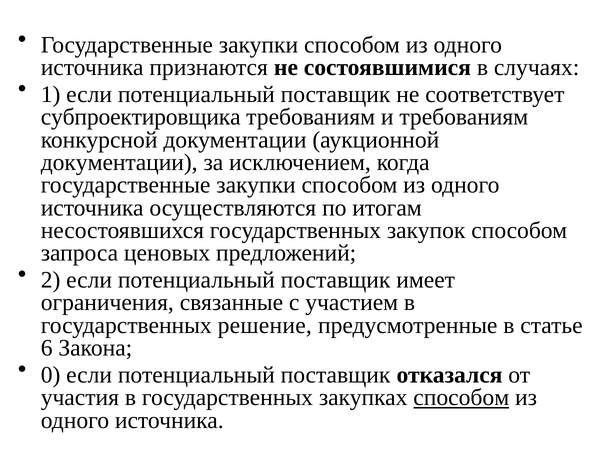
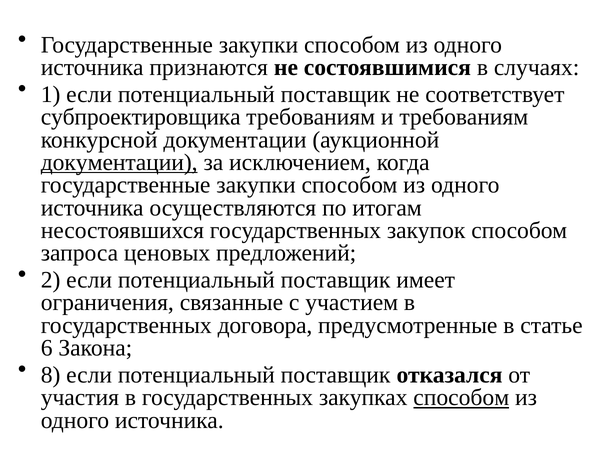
документации at (119, 162) underline: none -> present
решение: решение -> договора
0: 0 -> 8
